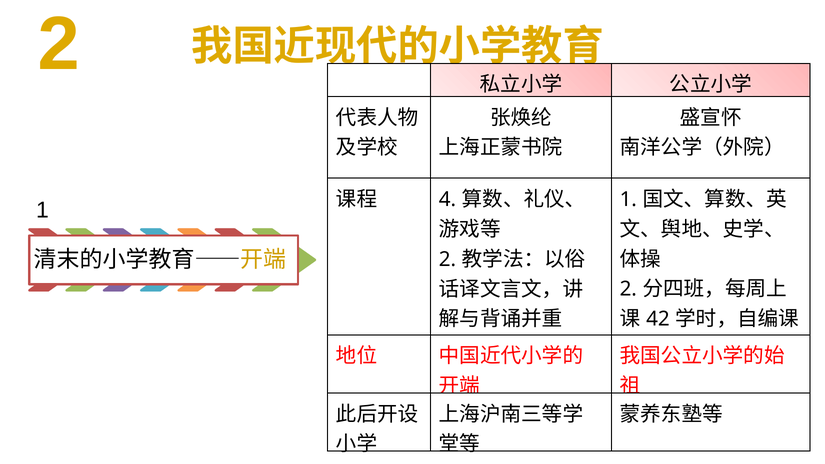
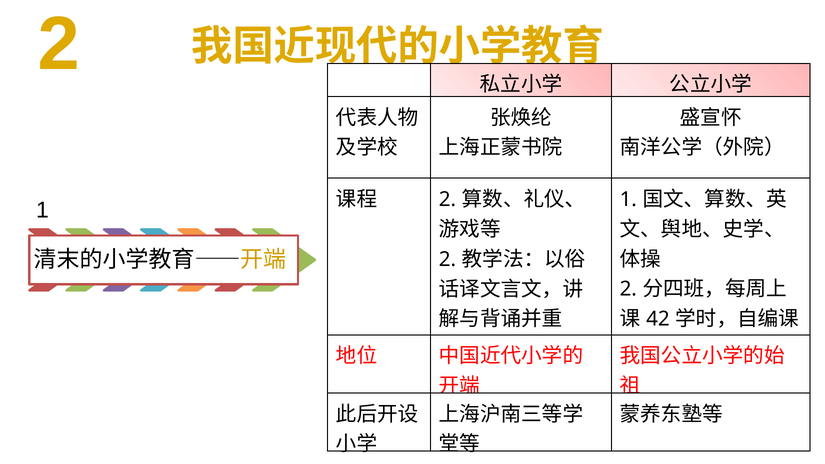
4 at (448, 199): 4 -> 2
